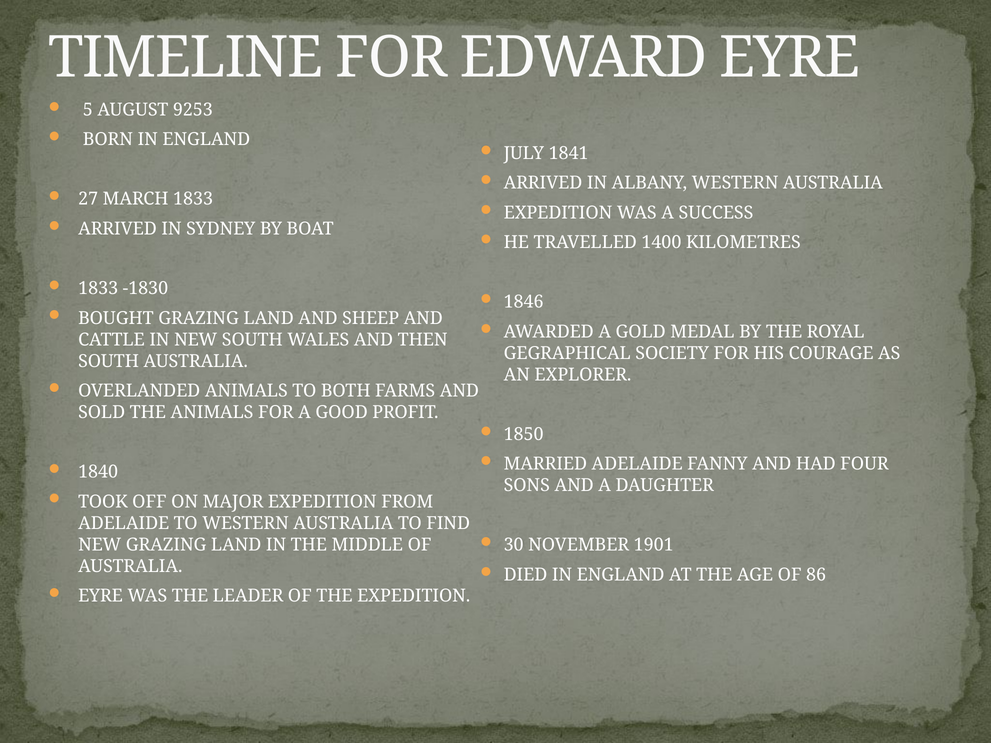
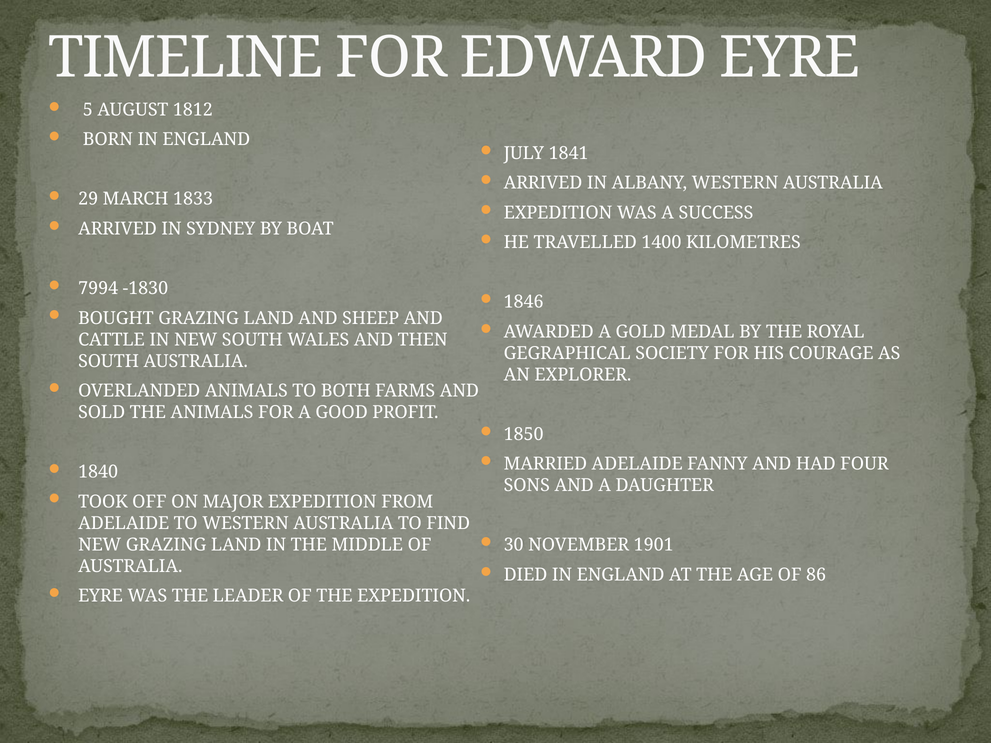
9253: 9253 -> 1812
27: 27 -> 29
1833 at (98, 288): 1833 -> 7994
